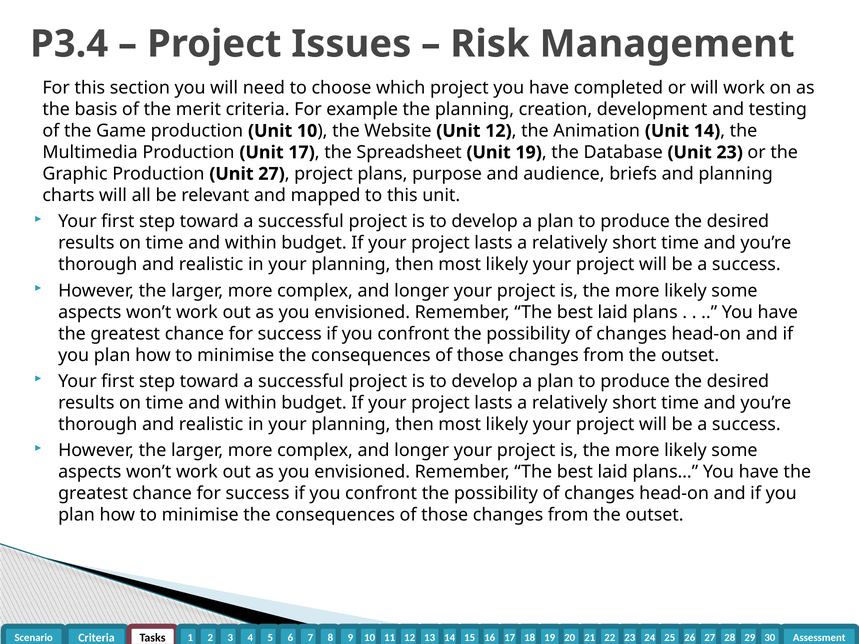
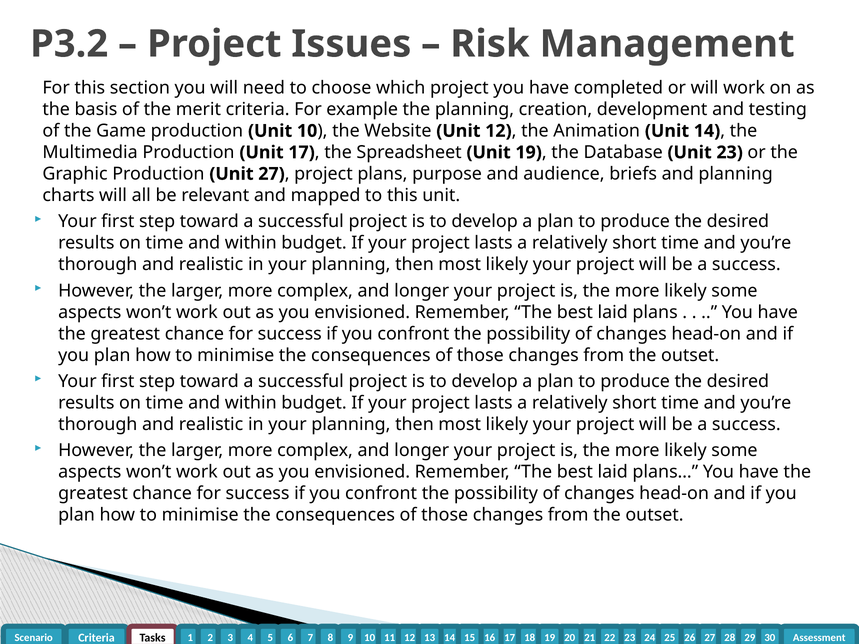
P3.4: P3.4 -> P3.2
